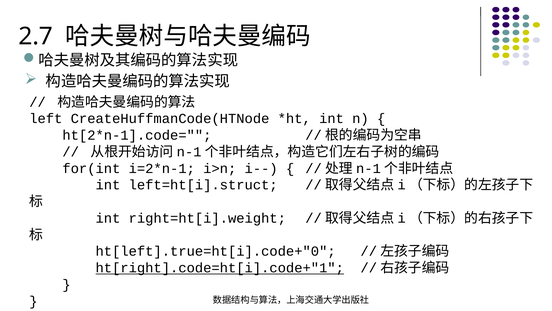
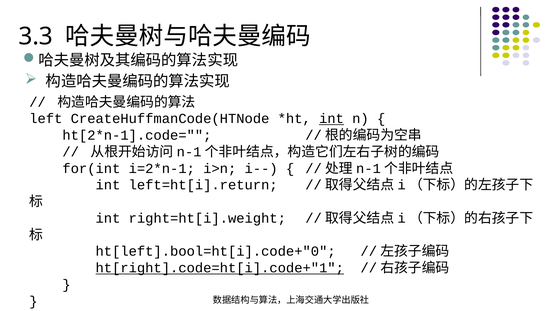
2.7: 2.7 -> 3.3
int at (332, 119) underline: none -> present
left=ht[i].struct: left=ht[i].struct -> left=ht[i].return
ht[left].true=ht[i].code+"0: ht[left].true=ht[i].code+"0 -> ht[left].bool=ht[i].code+"0
